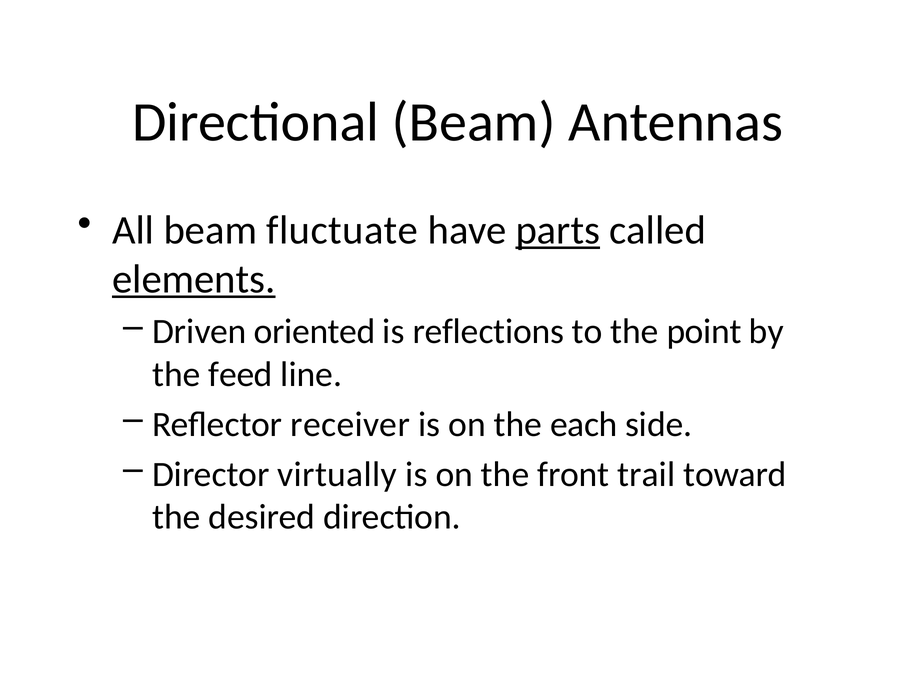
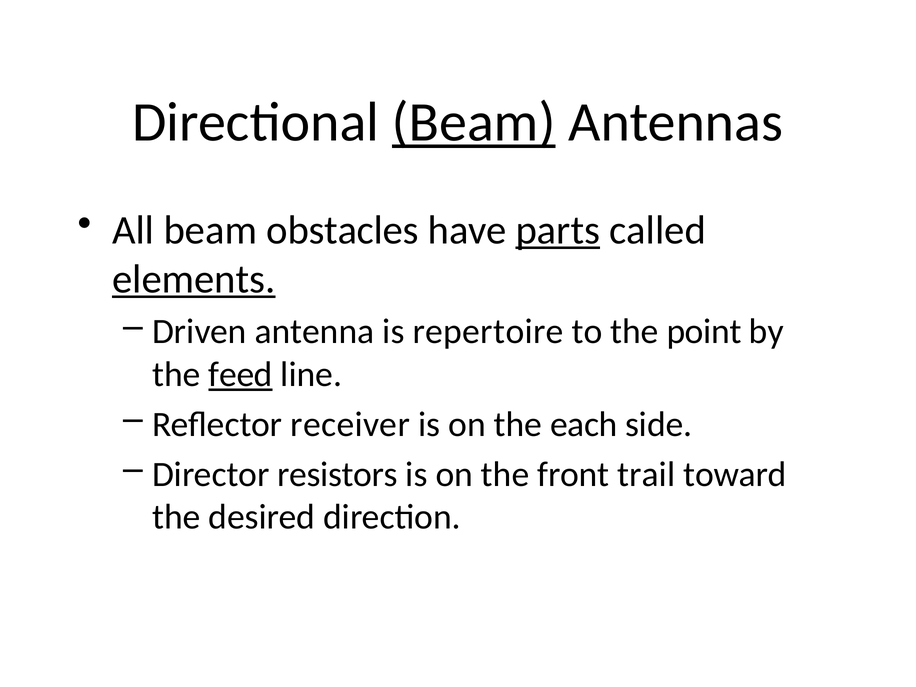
Beam at (474, 122) underline: none -> present
fluctuate: fluctuate -> obstacles
oriented: oriented -> antenna
reflections: reflections -> repertoire
feed underline: none -> present
virtually: virtually -> resistors
